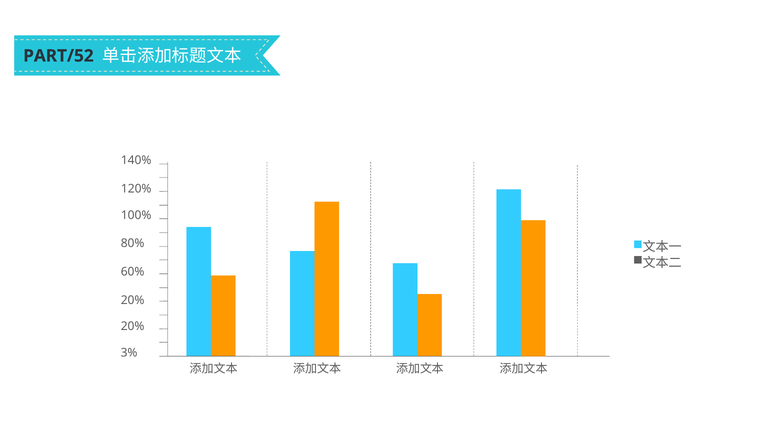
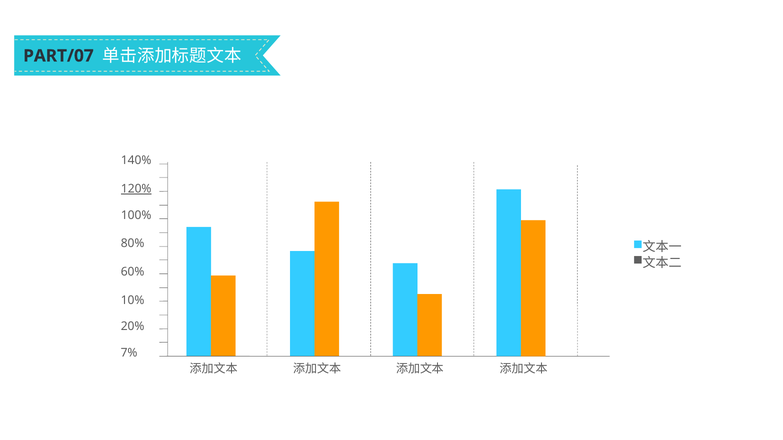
PART/52: PART/52 -> PART/07
120% underline: none -> present
20% at (133, 300): 20% -> 10%
3%: 3% -> 7%
